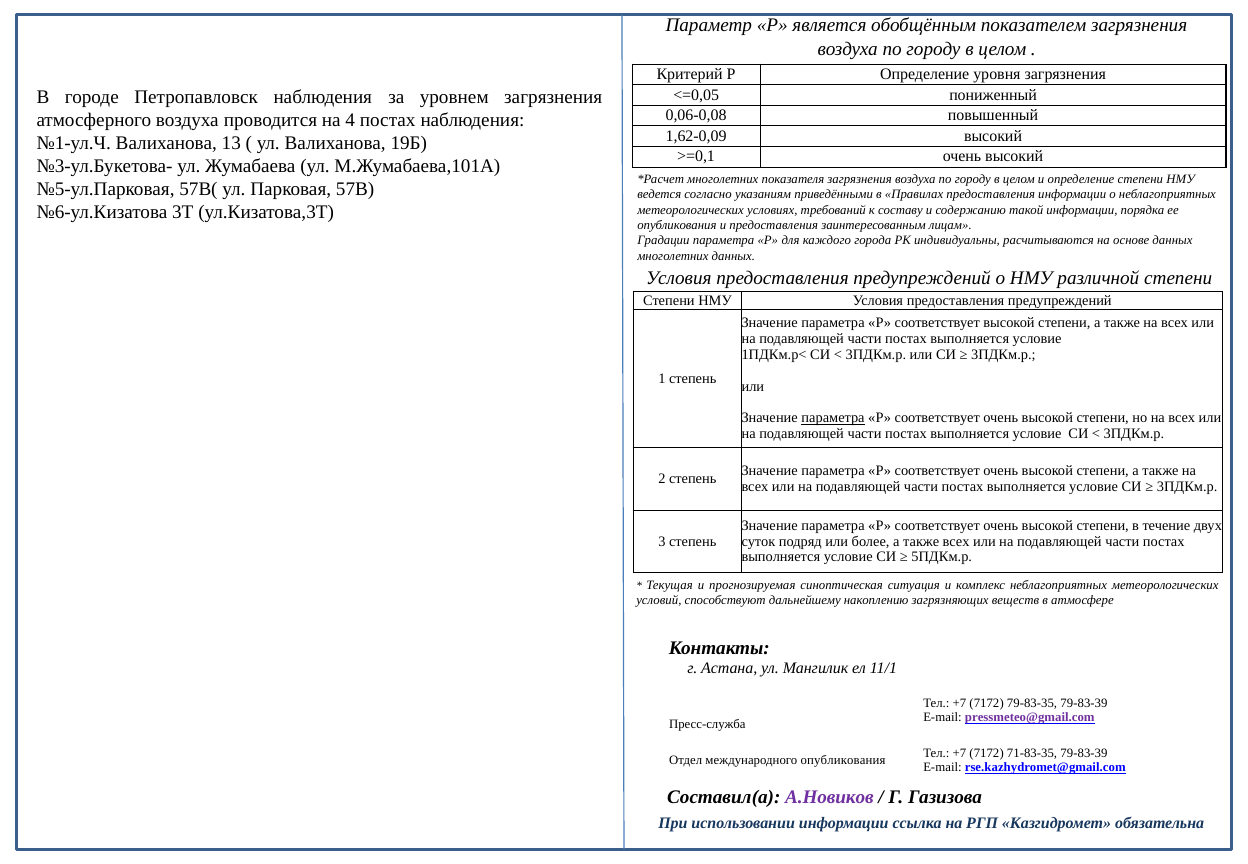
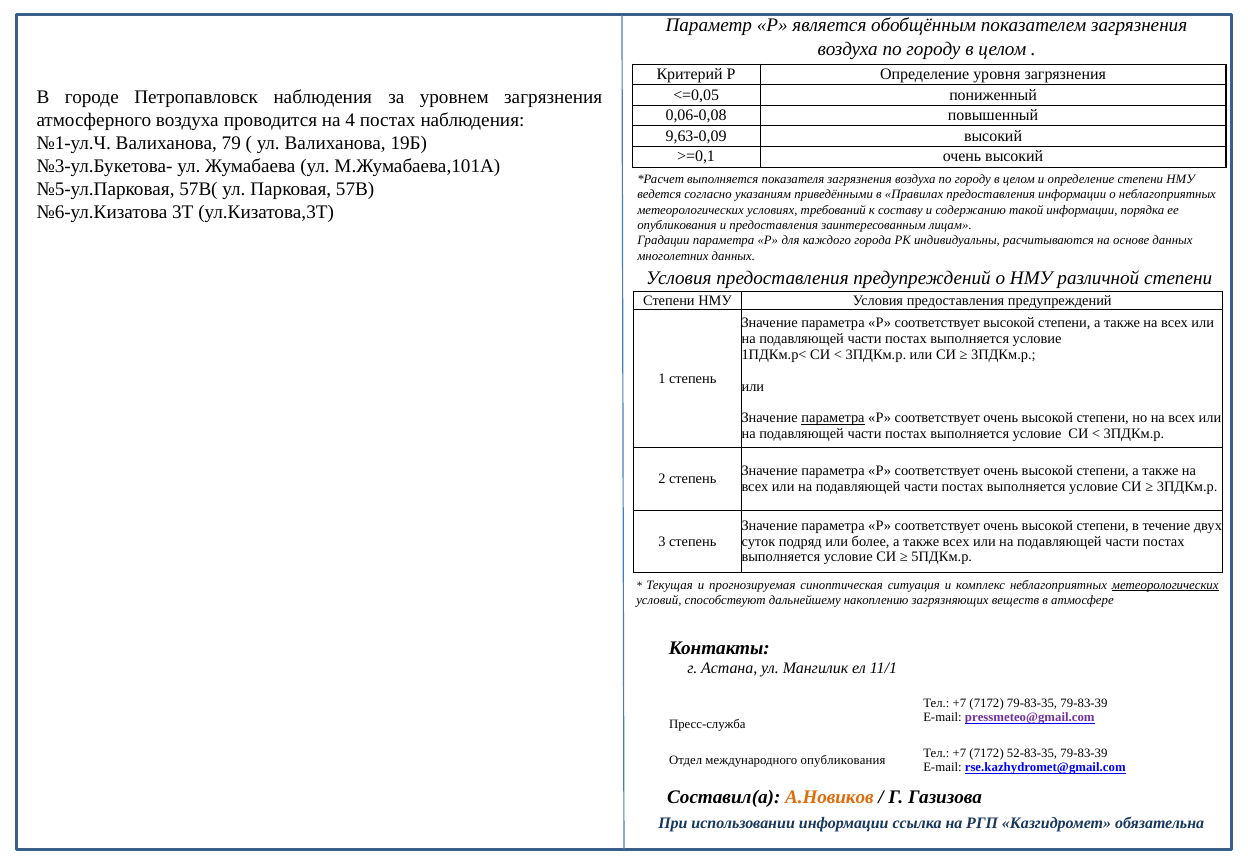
1,62-0,09: 1,62-0,09 -> 9,63-0,09
13: 13 -> 79
многолетних at (723, 179): многолетних -> выполняется
метеорологических at (1165, 585) underline: none -> present
71-83-35: 71-83-35 -> 52-83-35
А.Новиков colour: purple -> orange
